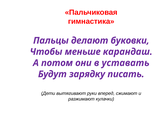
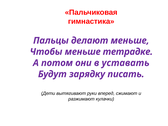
делают буковки: буковки -> меньше
карандаш: карандаш -> тетрадке
